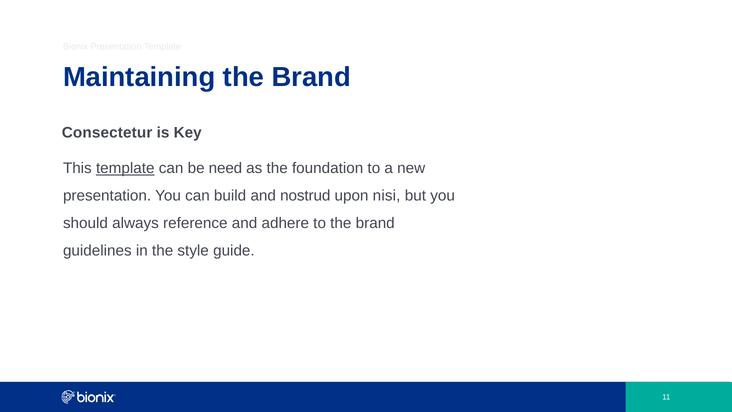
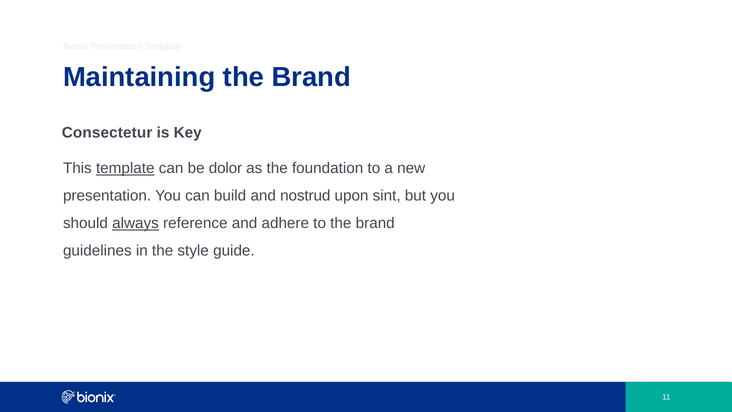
need: need -> dolor
nisi: nisi -> sint
always underline: none -> present
